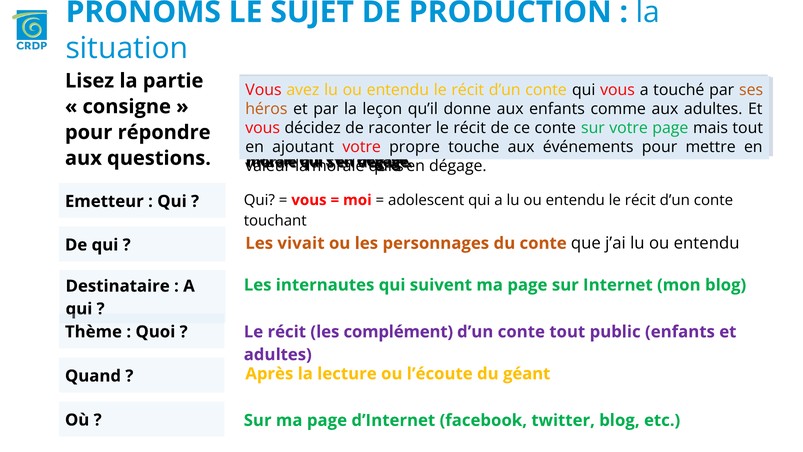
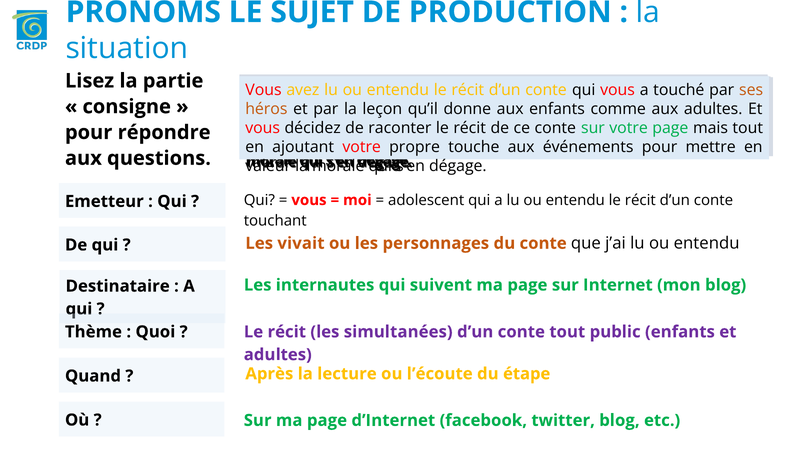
complément: complément -> simultanées
géant: géant -> étape
